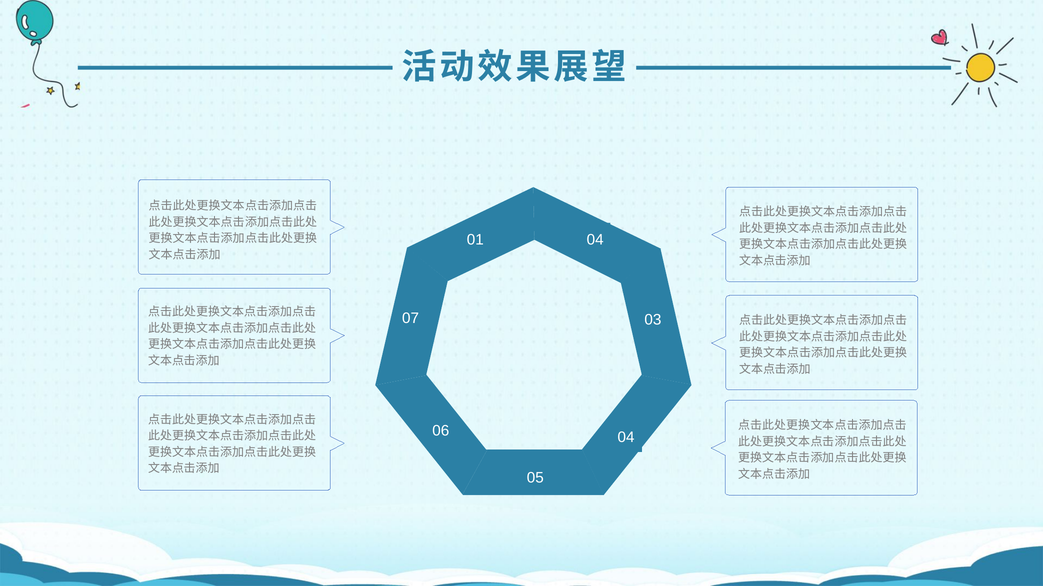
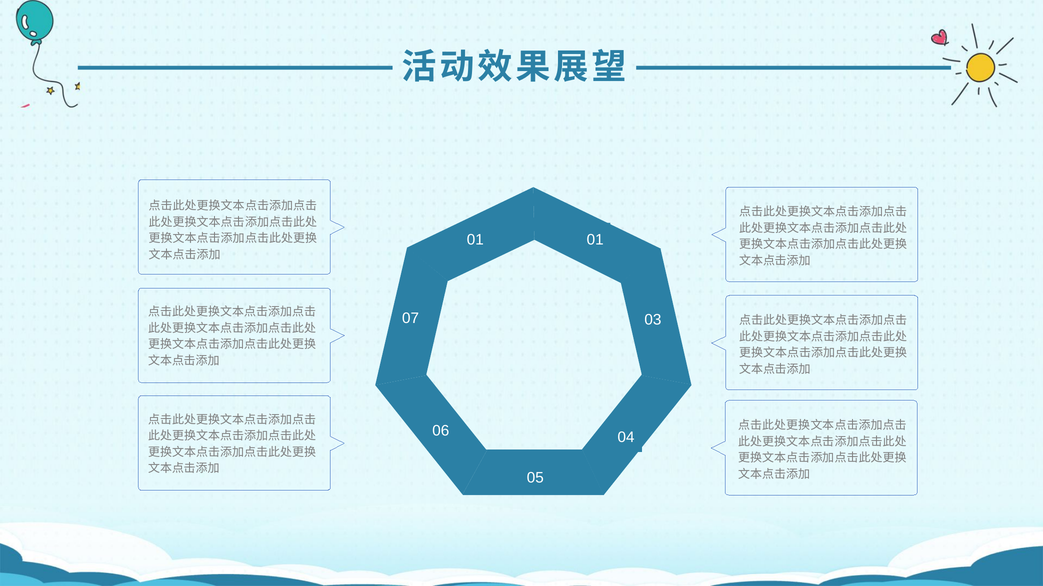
01 04: 04 -> 01
